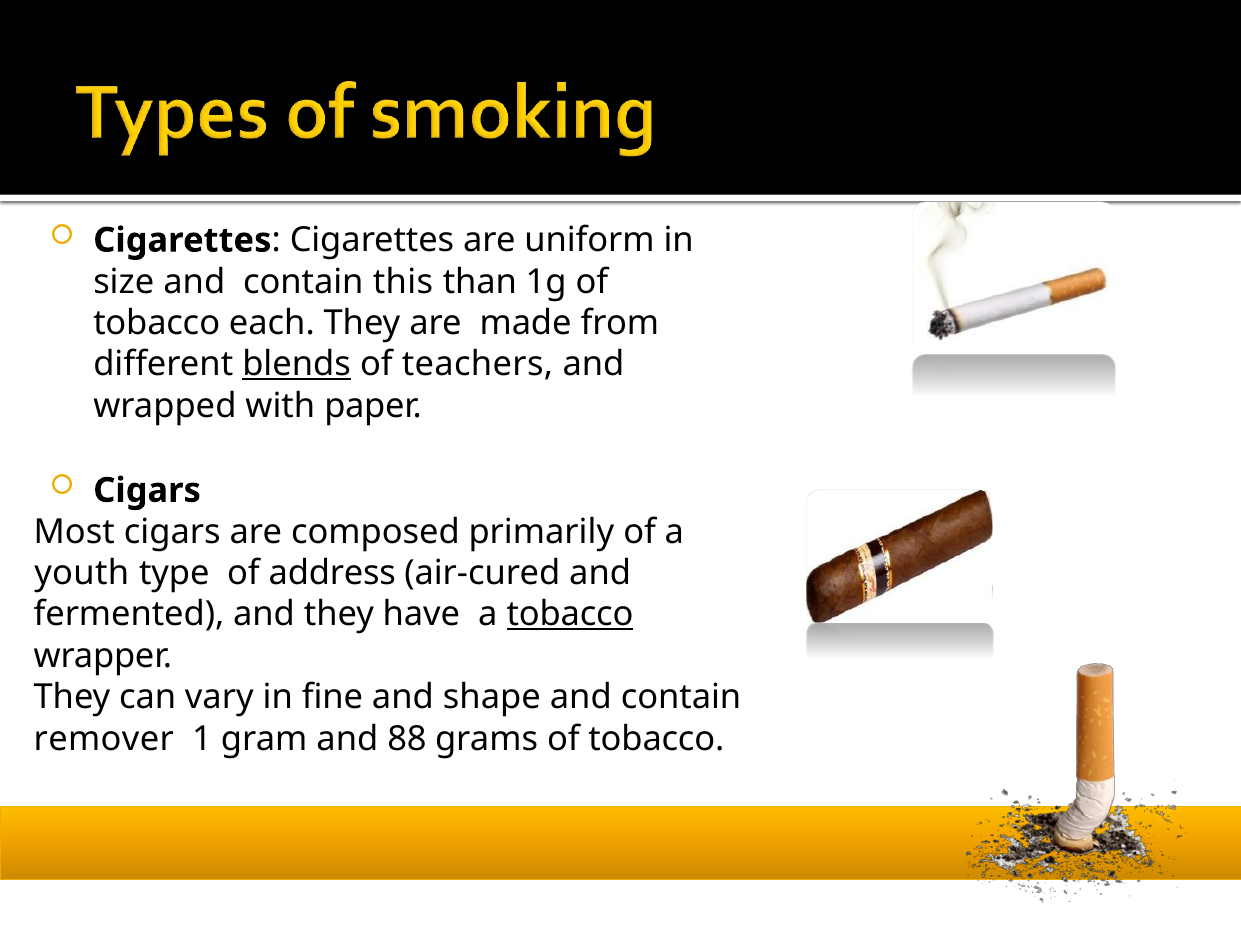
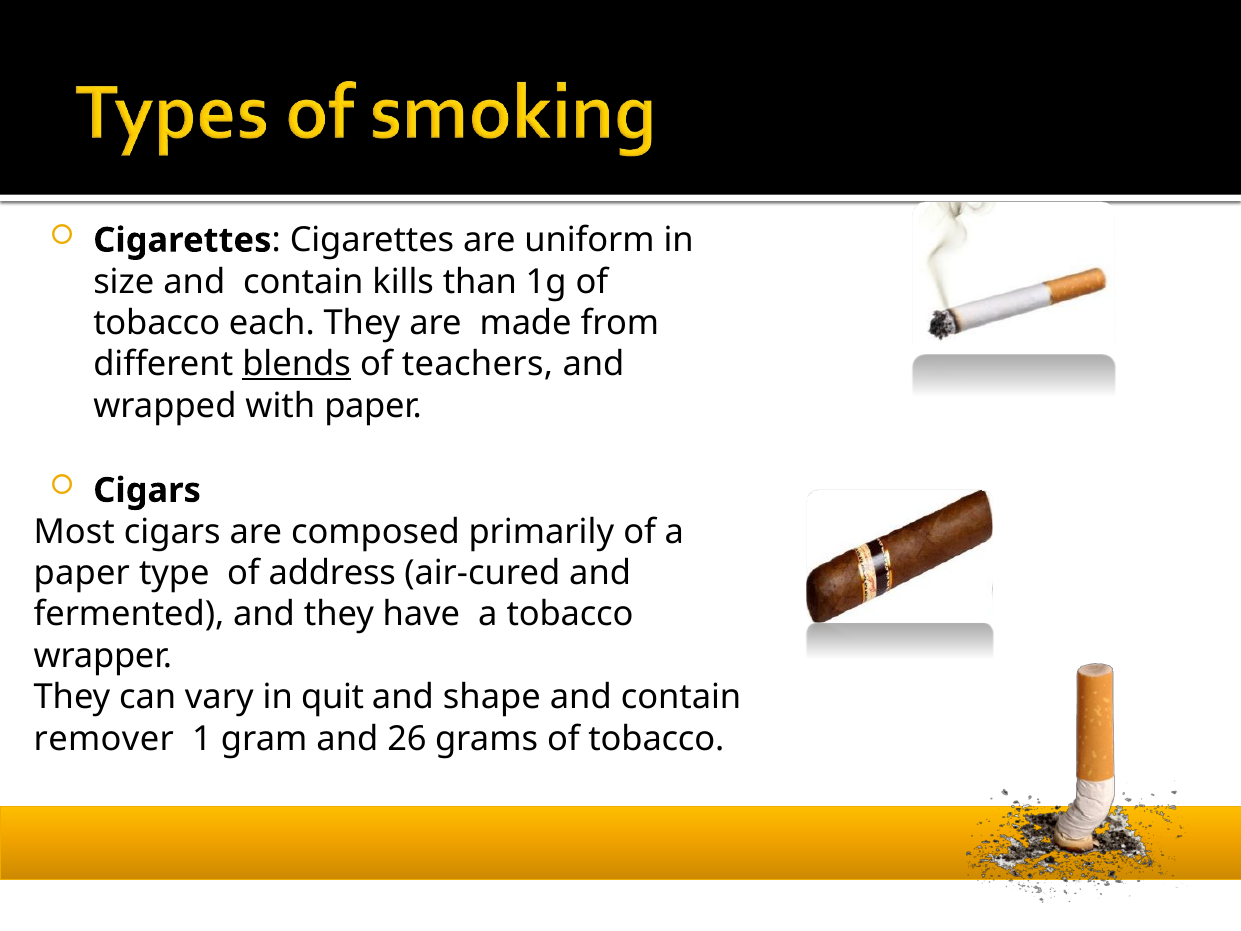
this: this -> kills
youth at (82, 573): youth -> paper
tobacco at (570, 614) underline: present -> none
fine: fine -> quit
88: 88 -> 26
